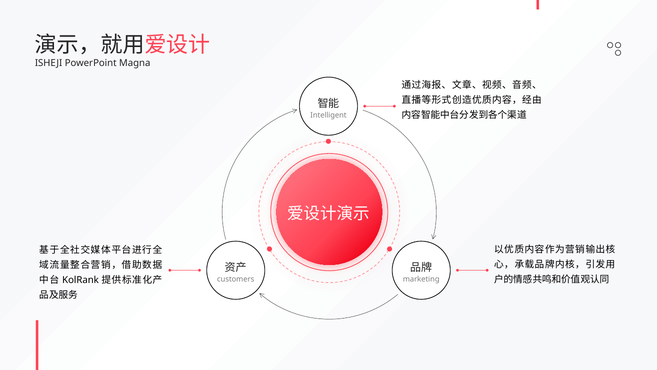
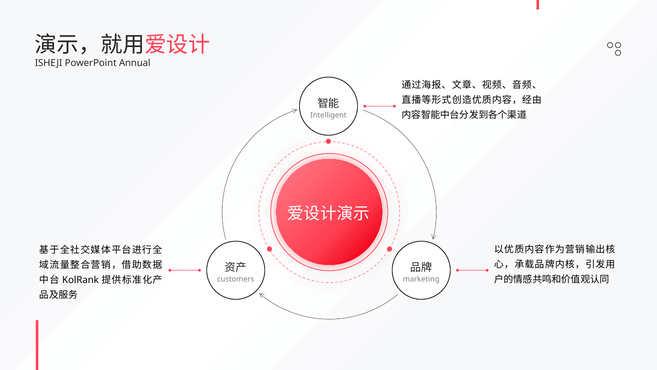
Magna: Magna -> Annual
